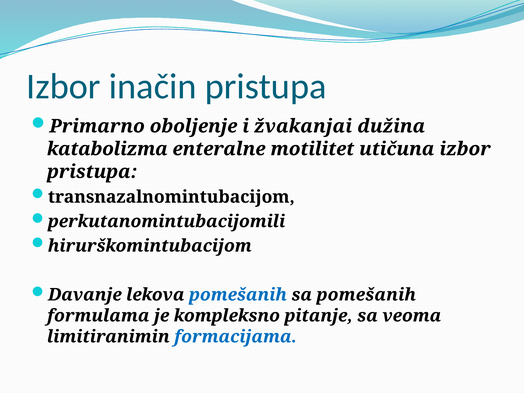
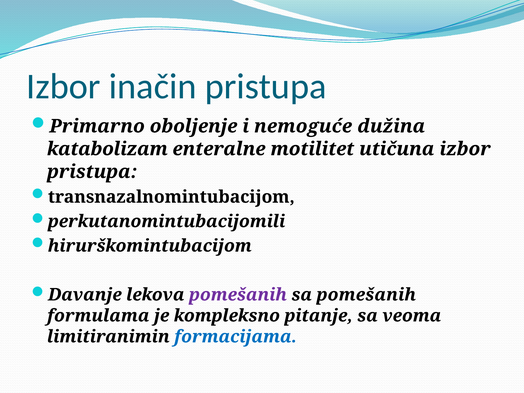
žvakanjai: žvakanjai -> nemoguće
katabolizma: katabolizma -> katabolizam
pomešanih at (238, 295) colour: blue -> purple
